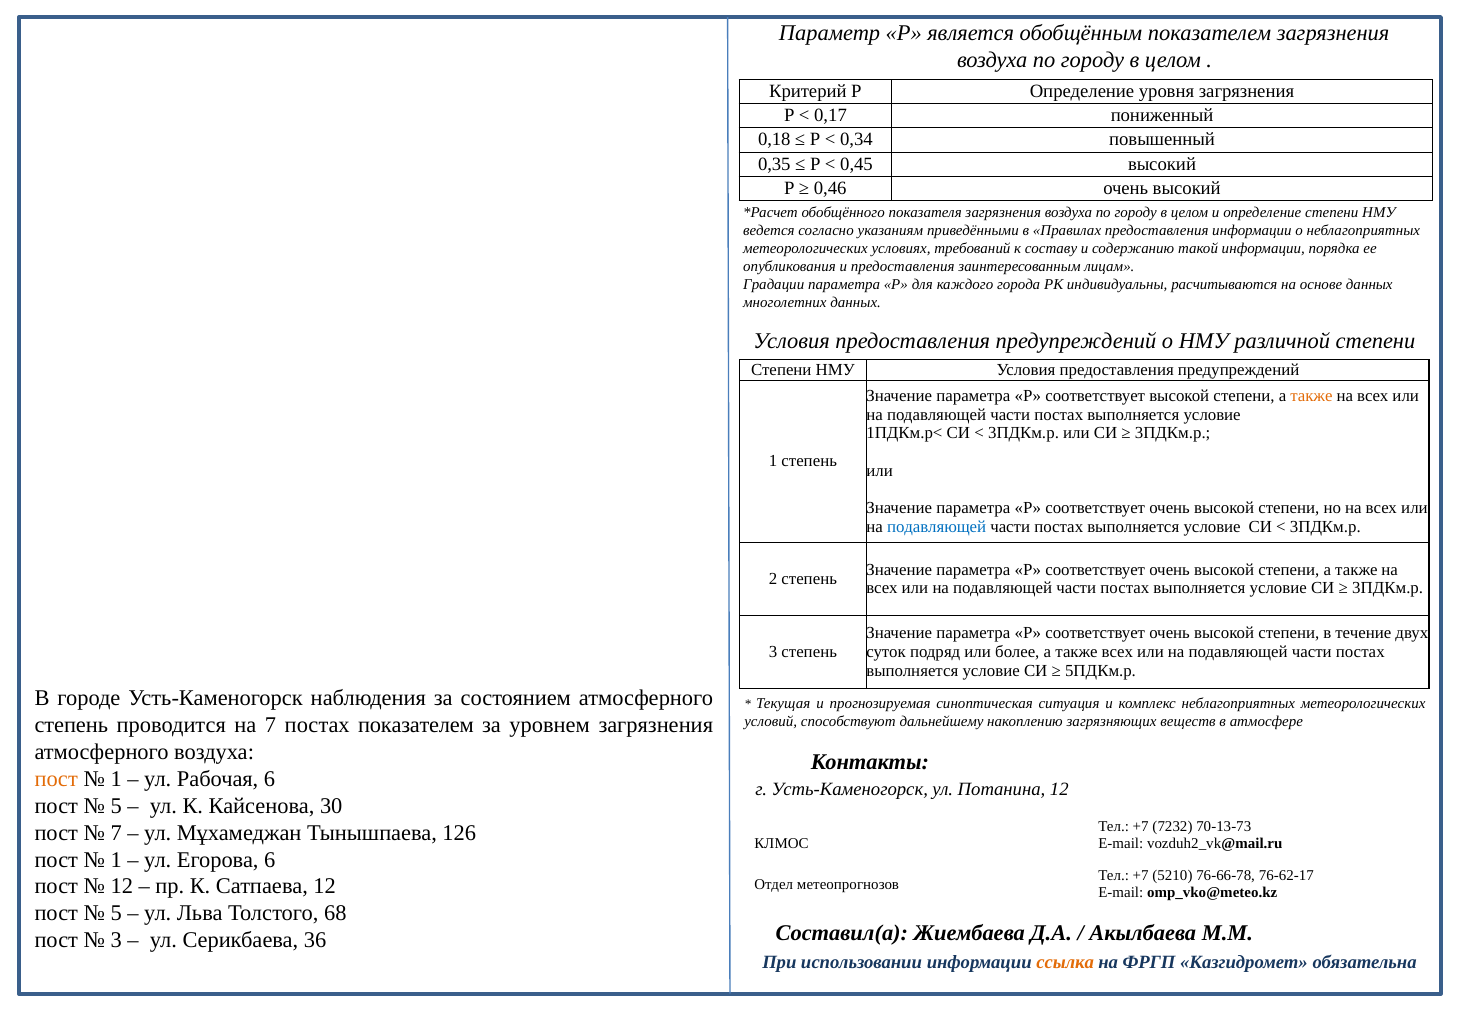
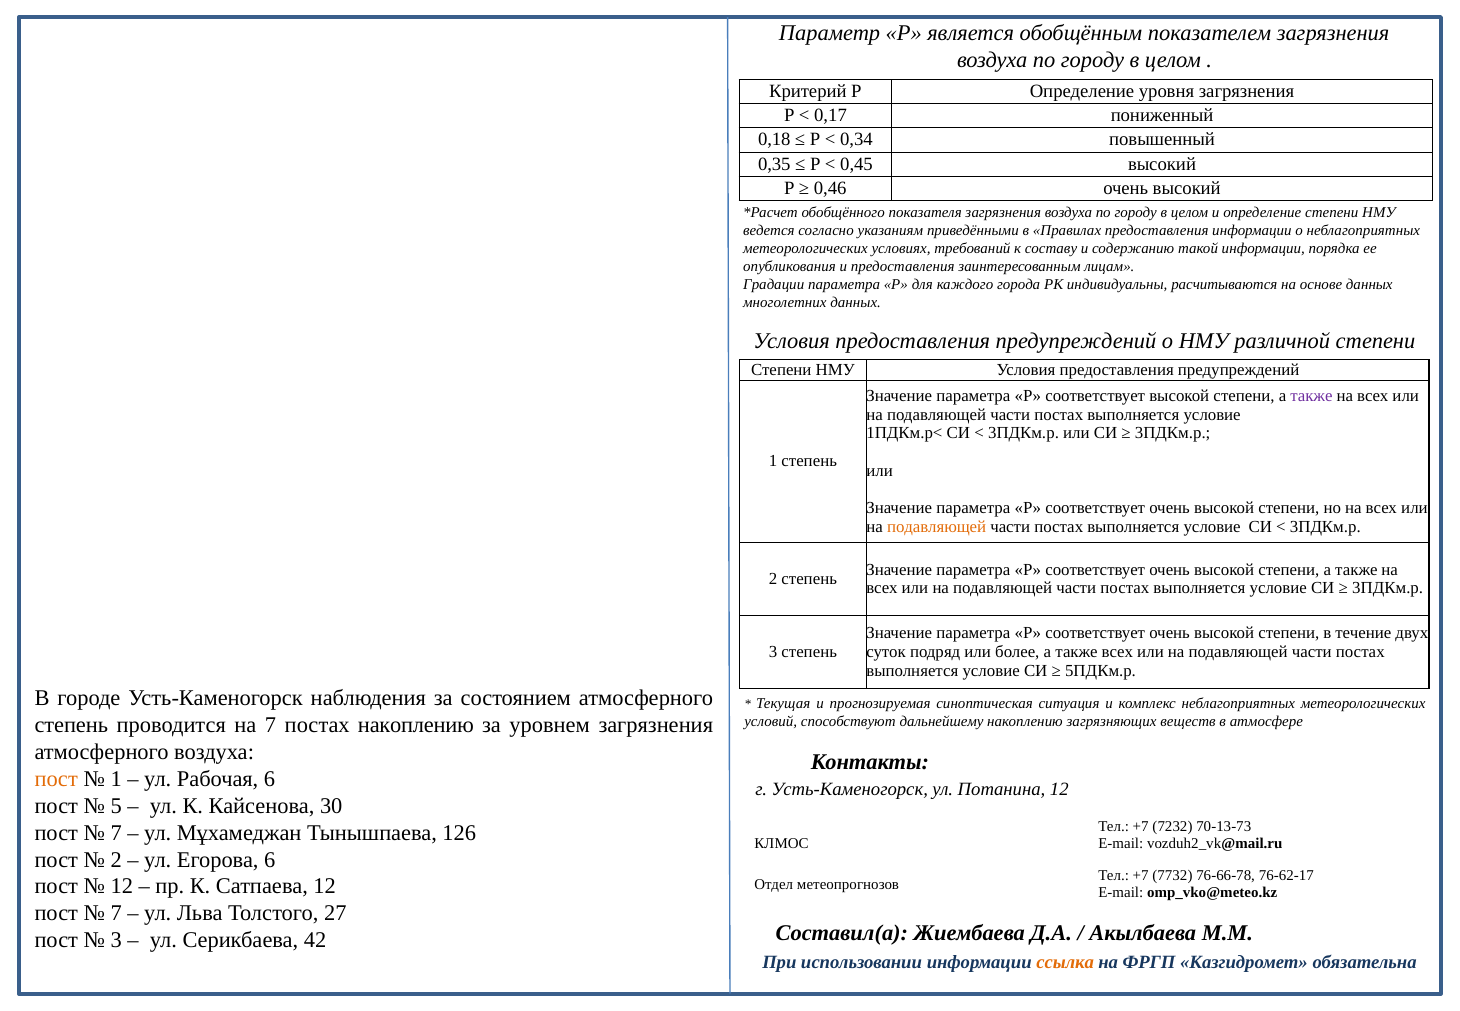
также at (1312, 396) colour: orange -> purple
подавляющей at (937, 526) colour: blue -> orange
постах показателем: показателем -> накоплению
1 at (116, 859): 1 -> 2
5210: 5210 -> 7732
5 at (116, 913): 5 -> 7
68: 68 -> 27
36: 36 -> 42
